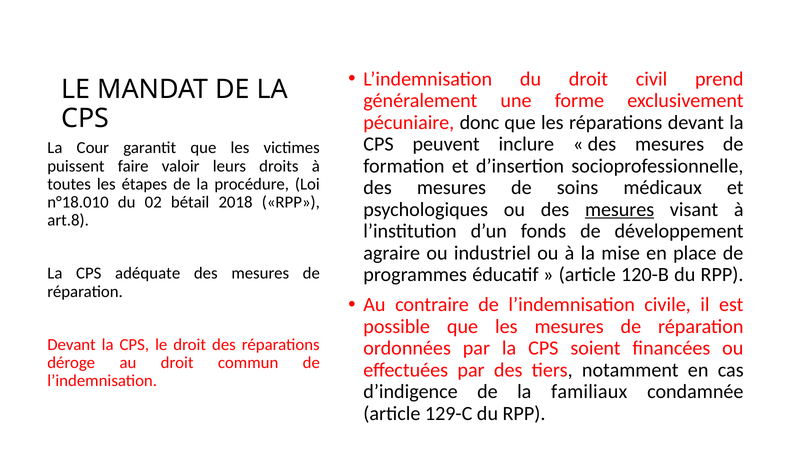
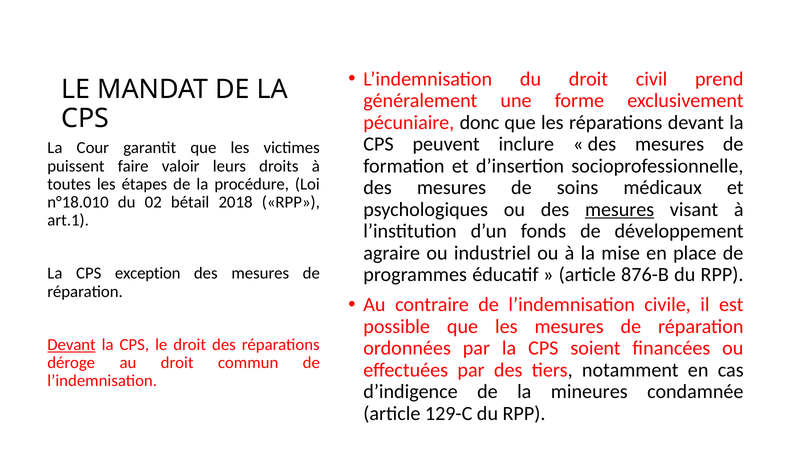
art.8: art.8 -> art.1
120-B: 120-B -> 876-B
adéquate: adéquate -> exception
Devant at (72, 344) underline: none -> present
familiaux: familiaux -> mineures
